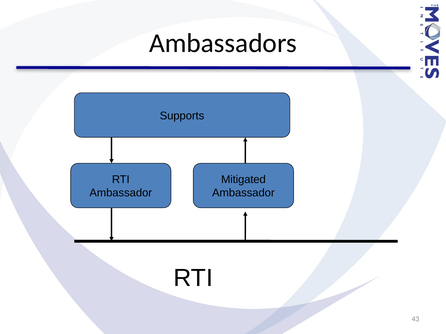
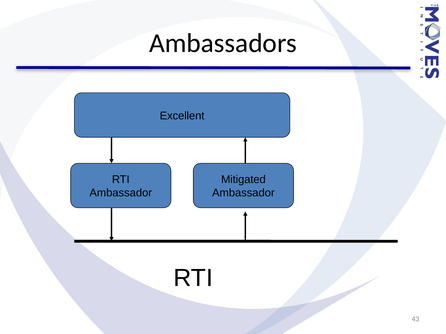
Supports: Supports -> Excellent
